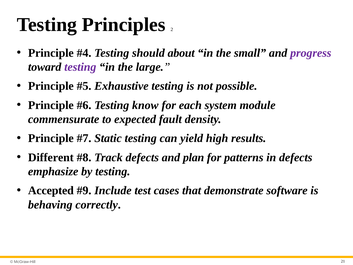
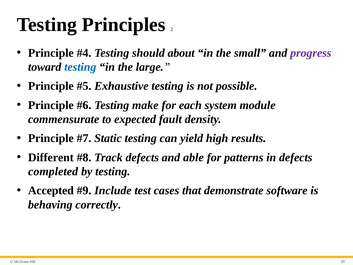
testing at (80, 67) colour: purple -> blue
know: know -> make
plan: plan -> able
emphasize: emphasize -> completed
